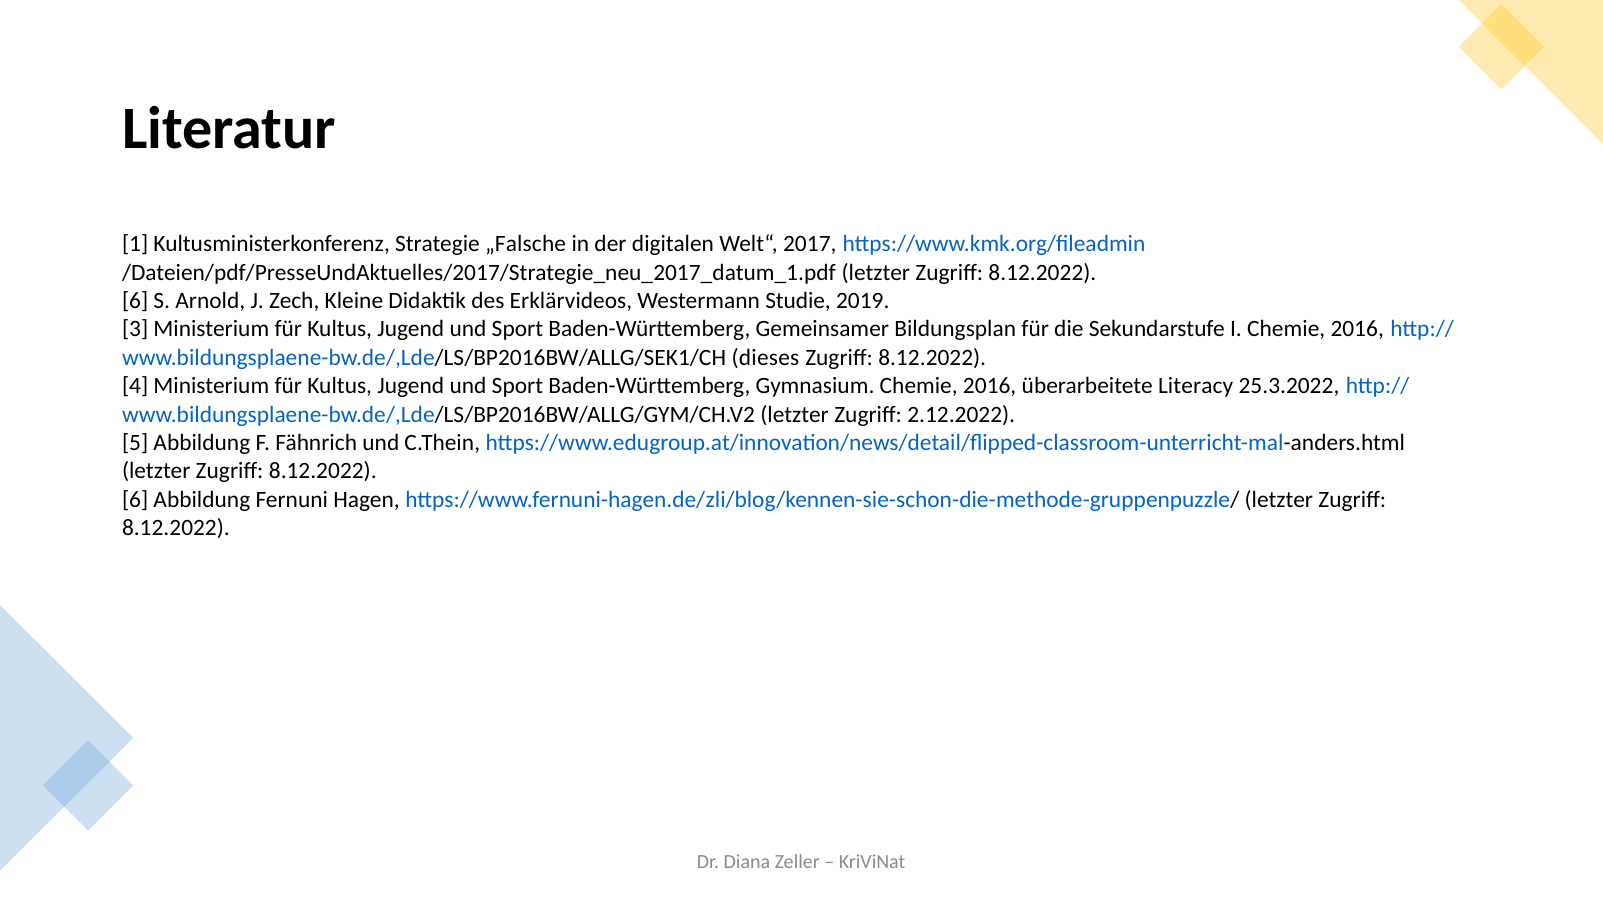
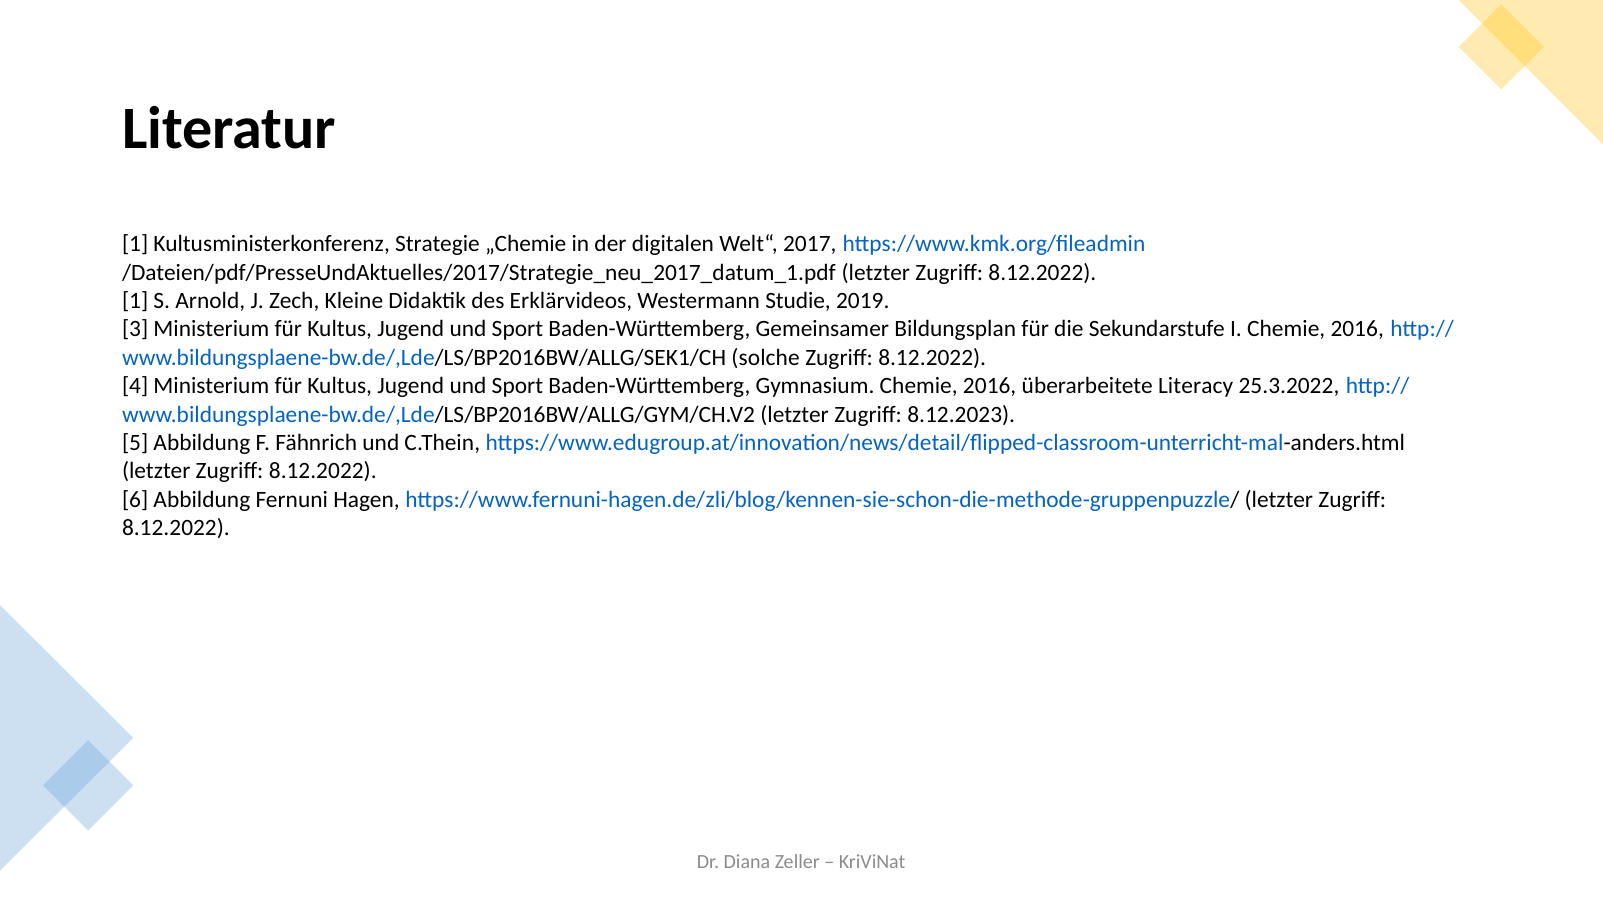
„Falsche: „Falsche -> „Chemie
6 at (135, 301): 6 -> 1
dieses: dieses -> solche
2.12.2022: 2.12.2022 -> 8.12.2023
